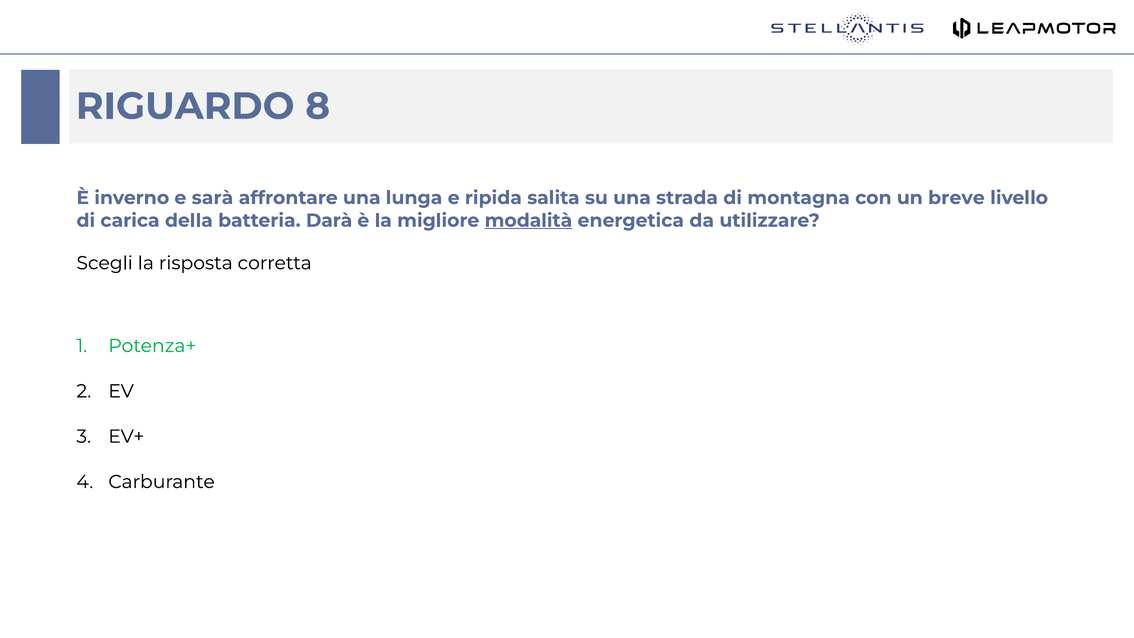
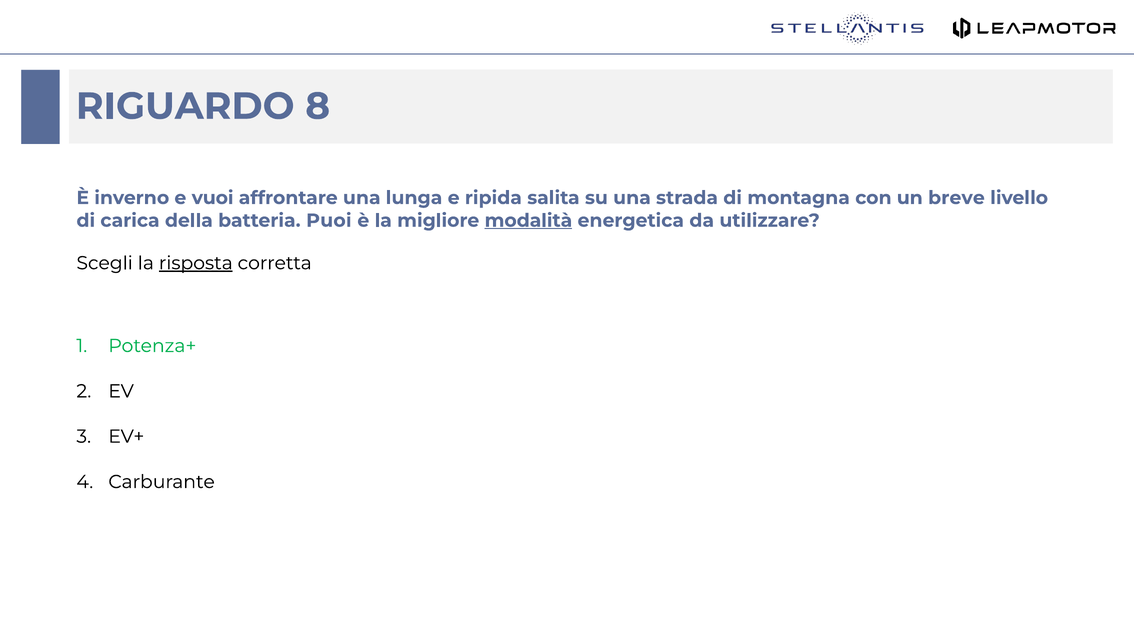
sarà: sarà -> vuoi
Darà: Darà -> Puoi
risposta underline: none -> present
